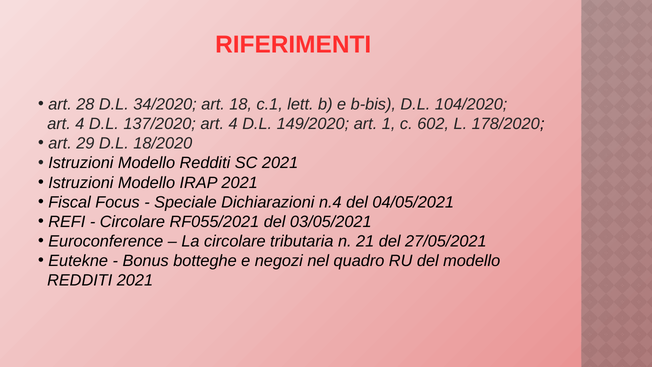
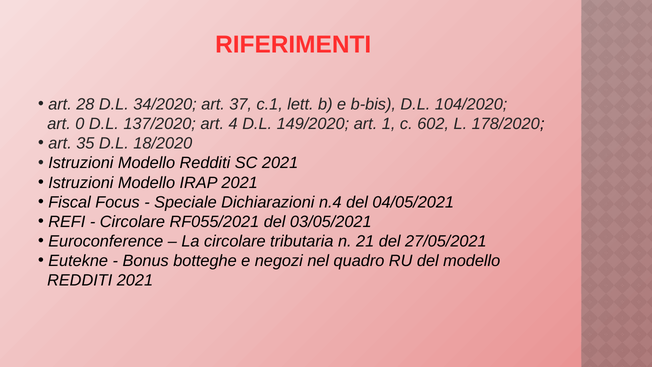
18: 18 -> 37
4 at (80, 124): 4 -> 0
29: 29 -> 35
